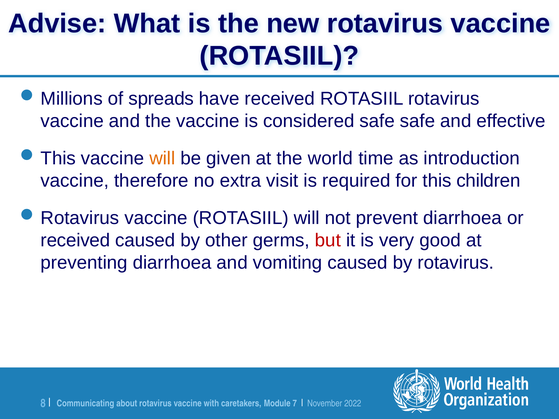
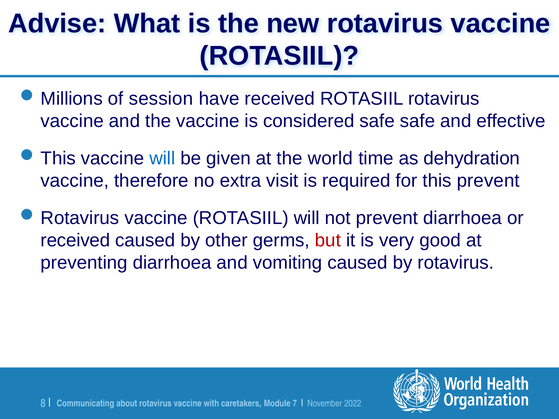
spreads: spreads -> session
will at (162, 158) colour: orange -> blue
introduction: introduction -> dehydration
this children: children -> prevent
